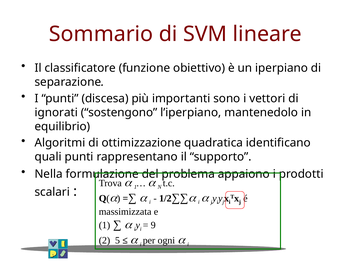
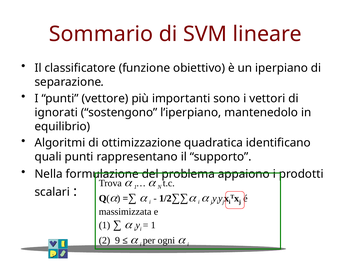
discesa: discesa -> vettore
9 at (153, 225): 9 -> 1
5: 5 -> 9
